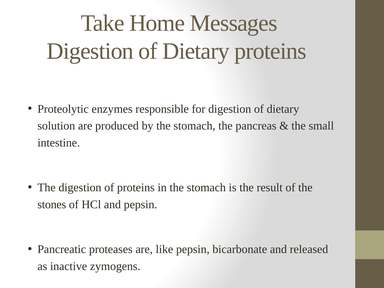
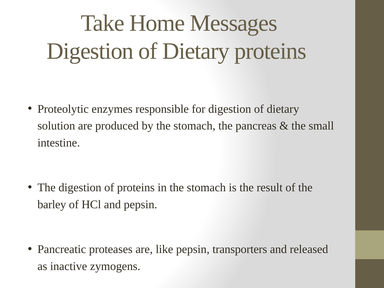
stones: stones -> barley
bicarbonate: bicarbonate -> transporters
